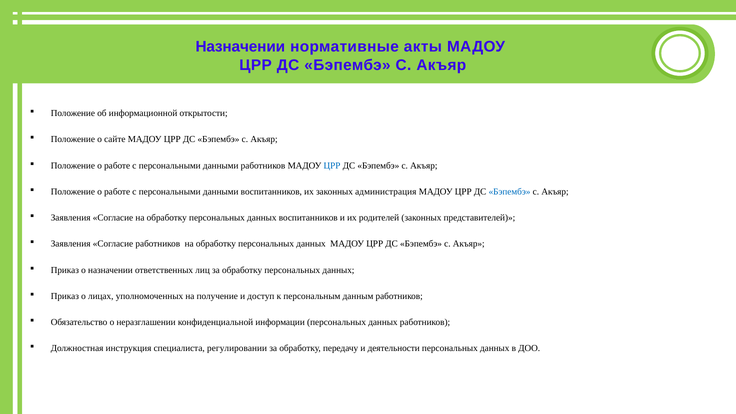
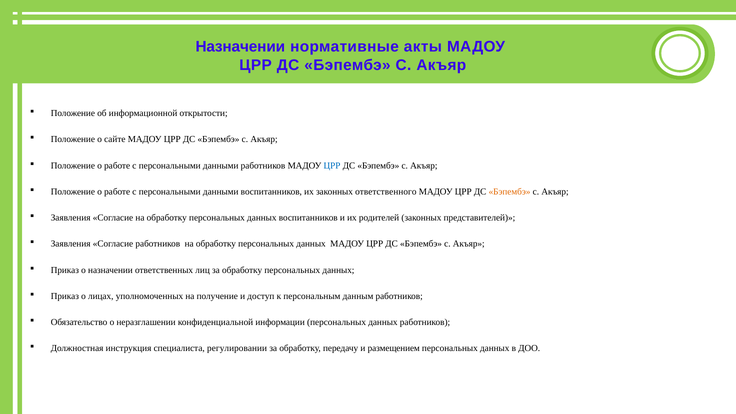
администрация: администрация -> ответственного
Бэпембэ at (510, 192) colour: blue -> orange
деятельности: деятельности -> размещением
